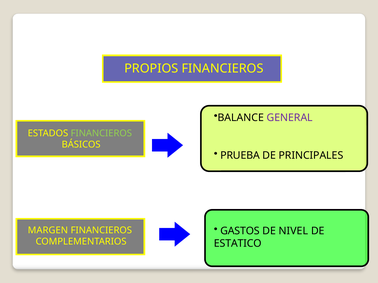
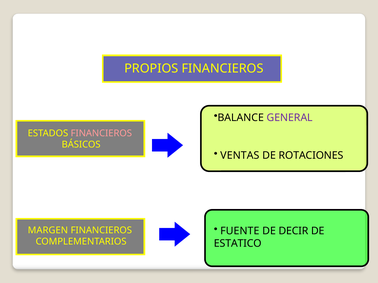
FINANCIEROS at (101, 133) colour: light green -> pink
PRUEBA: PRUEBA -> VENTAS
PRINCIPALES: PRINCIPALES -> ROTACIONES
GASTOS: GASTOS -> FUENTE
NIVEL: NIVEL -> DECIR
